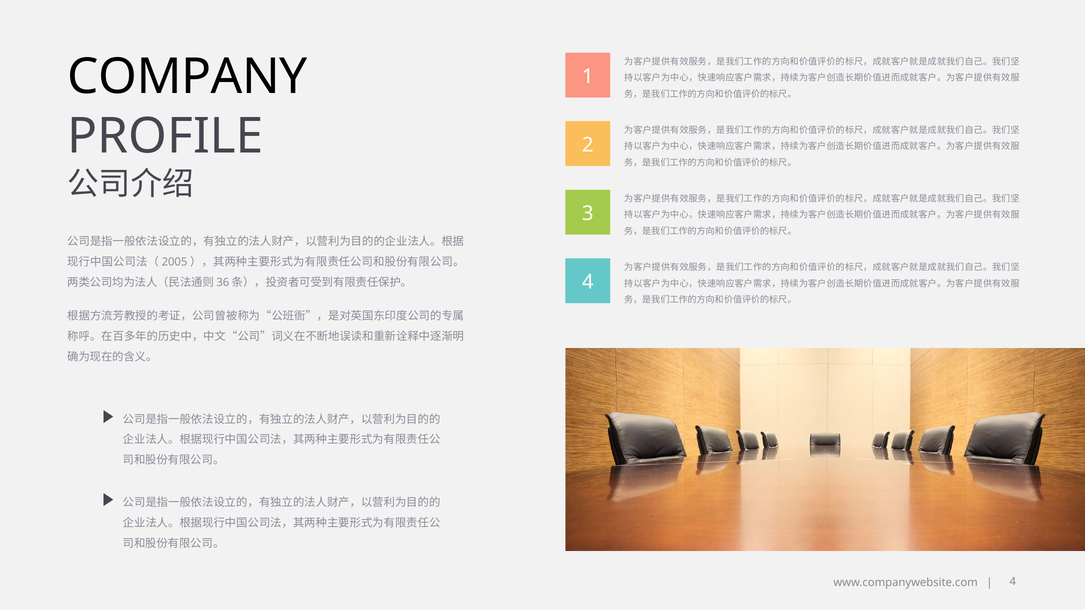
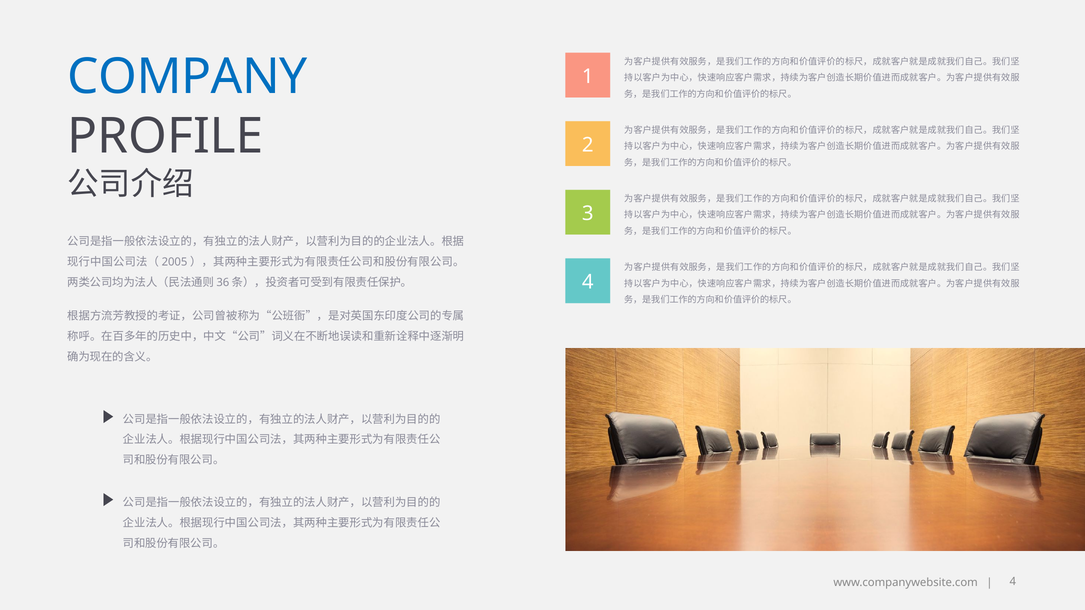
COMPANY colour: black -> blue
